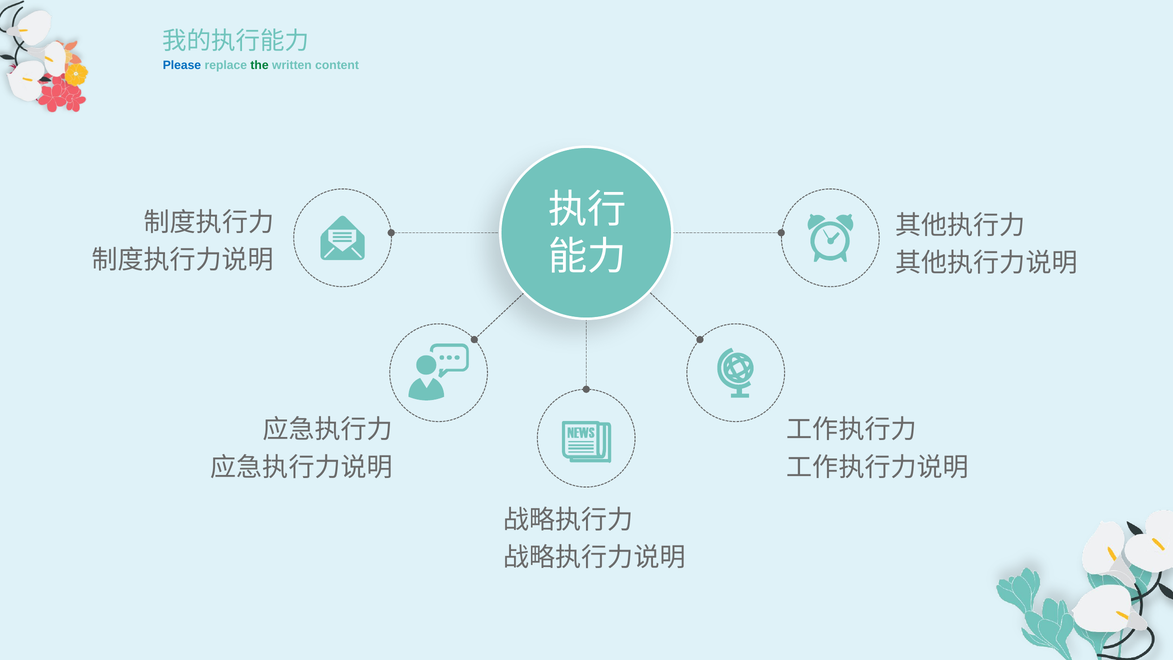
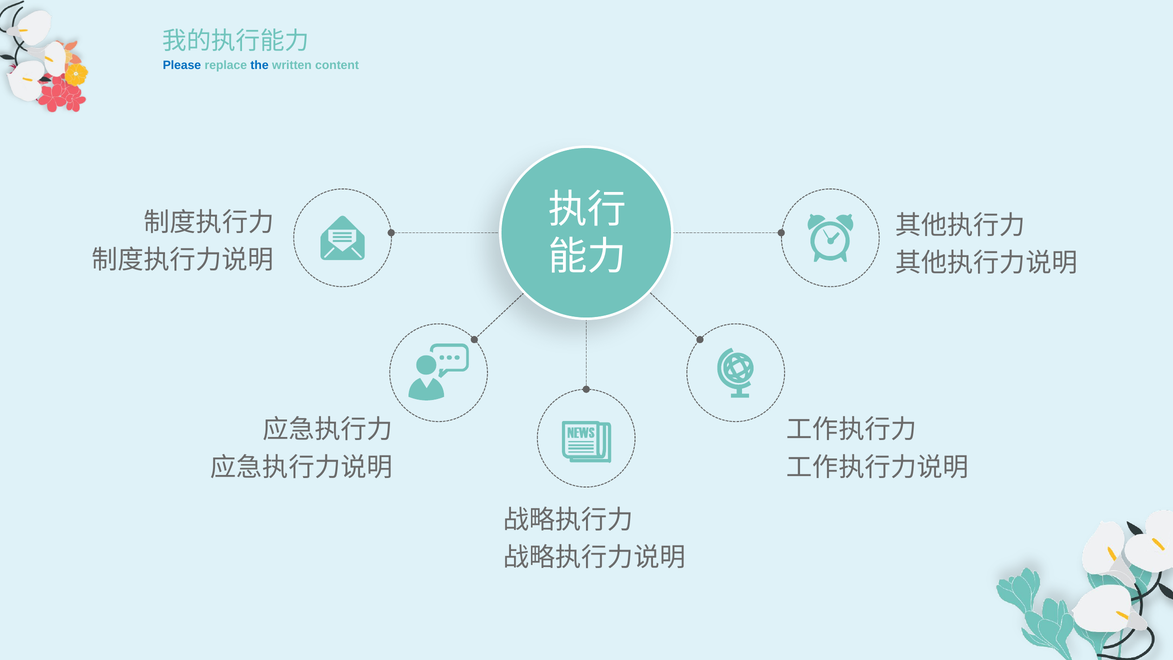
the colour: green -> blue
